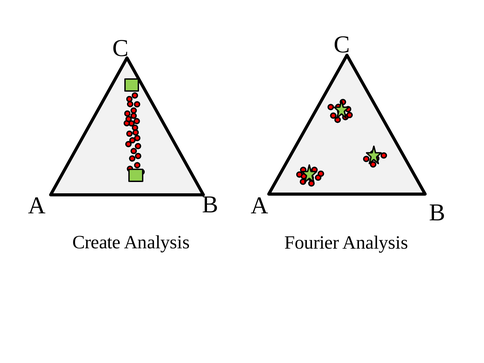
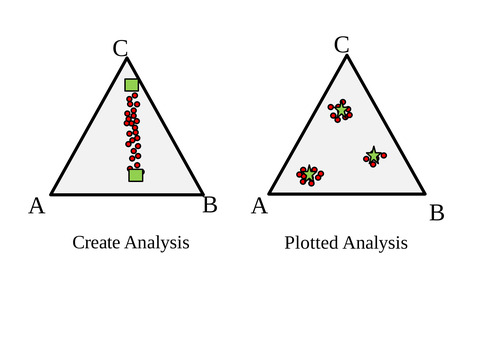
Fourier: Fourier -> Plotted
